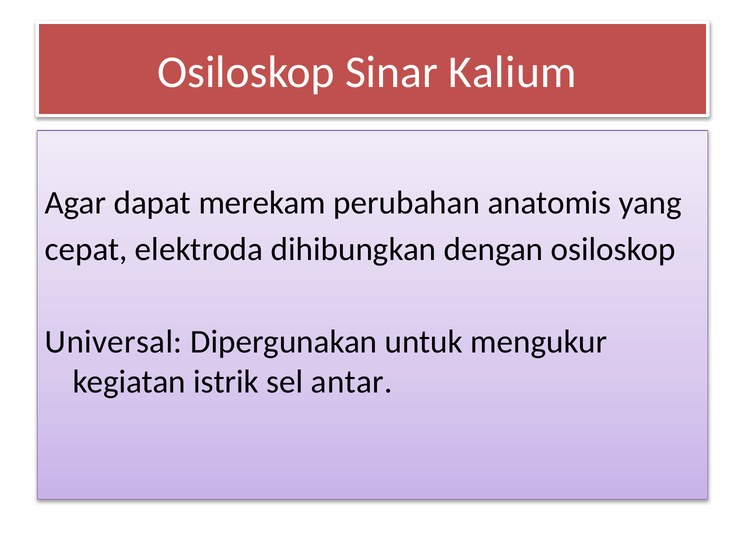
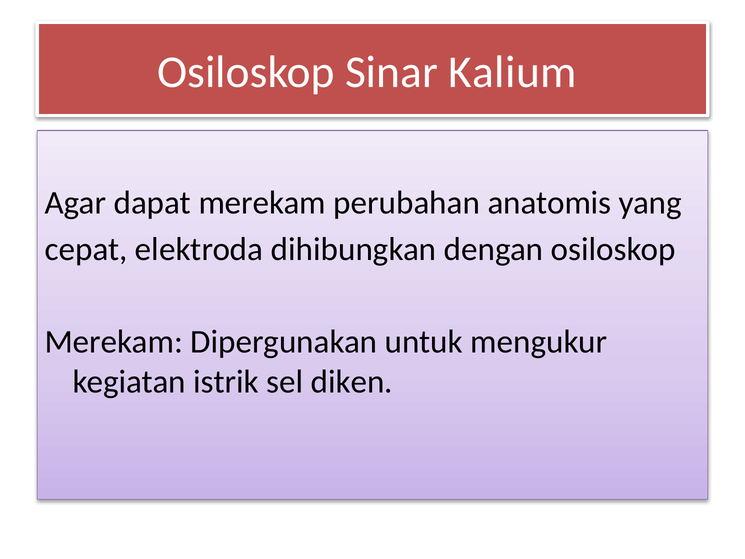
Universal at (114, 342): Universal -> Merekam
antar: antar -> diken
